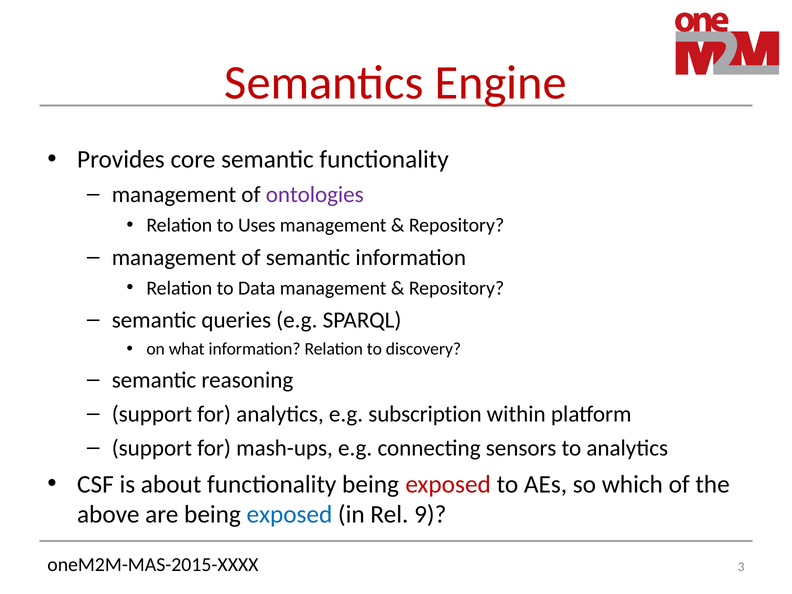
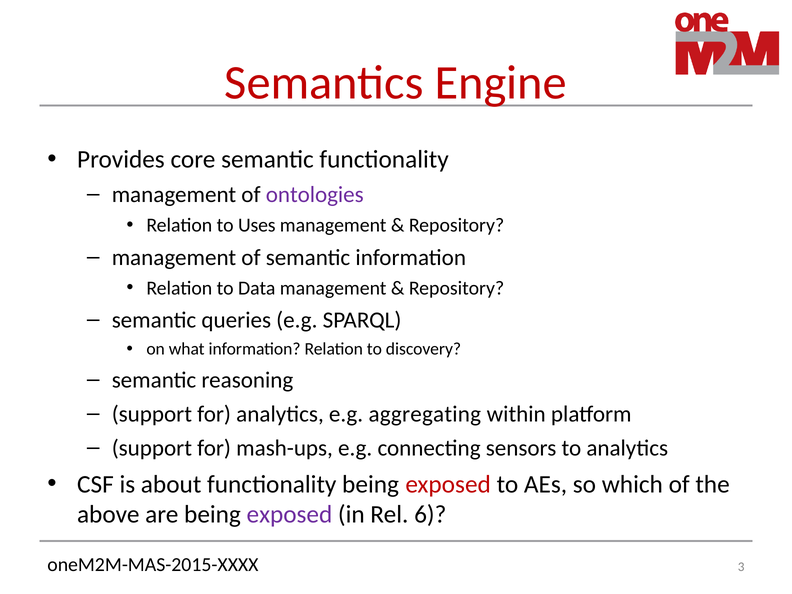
subscription: subscription -> aggregating
exposed at (289, 515) colour: blue -> purple
9: 9 -> 6
